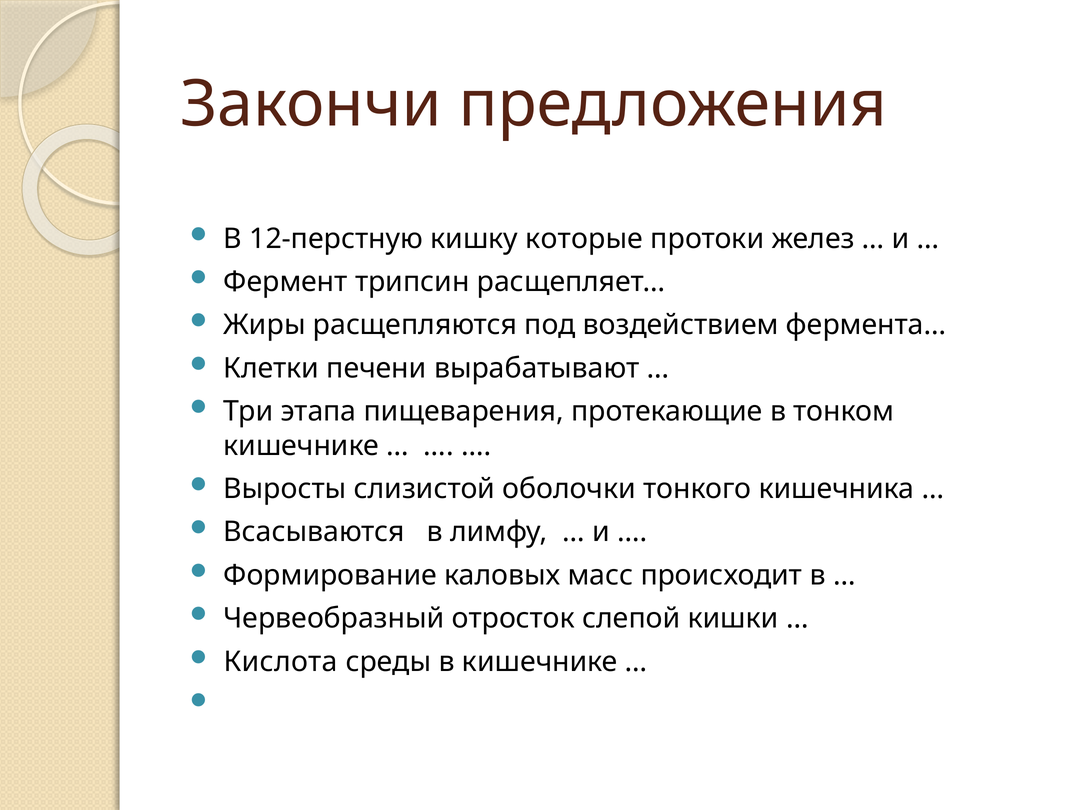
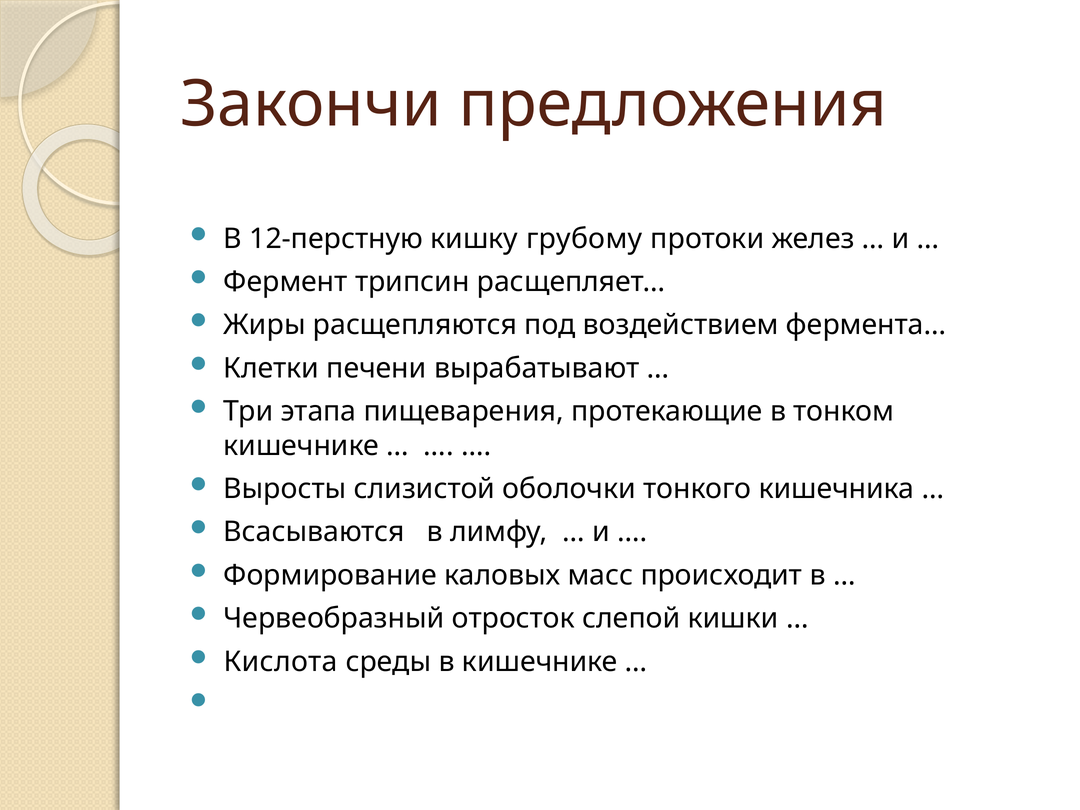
которые: которые -> грубому
